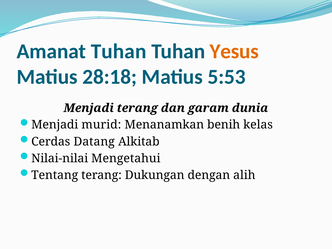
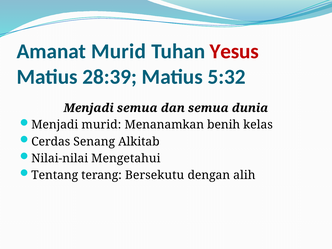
Amanat Tuhan: Tuhan -> Murid
Yesus colour: orange -> red
28:18: 28:18 -> 28:39
5:53: 5:53 -> 5:32
Menjadi terang: terang -> semua
dan garam: garam -> semua
Datang: Datang -> Senang
Dukungan: Dukungan -> Bersekutu
